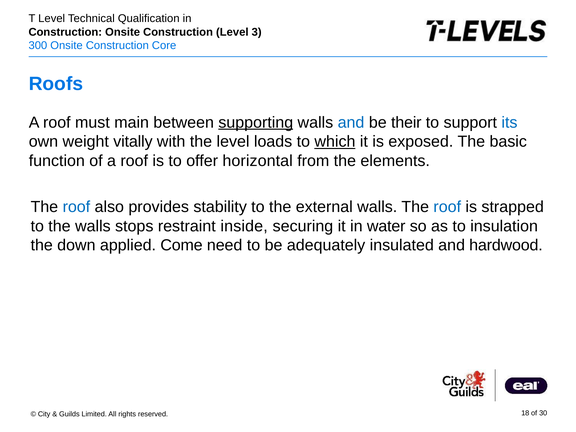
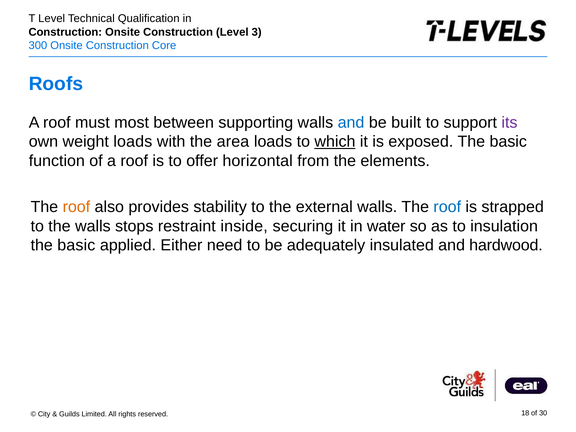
main: main -> most
supporting underline: present -> none
their: their -> built
its colour: blue -> purple
weight vitally: vitally -> loads
the level: level -> area
roof at (76, 207) colour: blue -> orange
down at (76, 245): down -> basic
Come: Come -> Either
